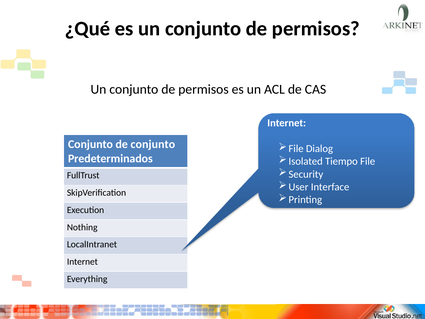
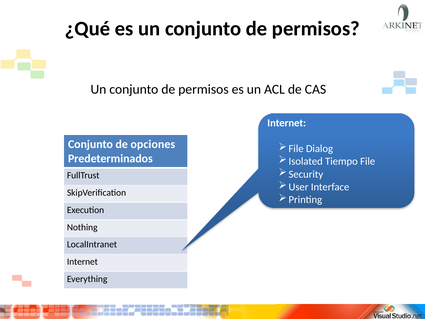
de conjunto: conjunto -> opciones
